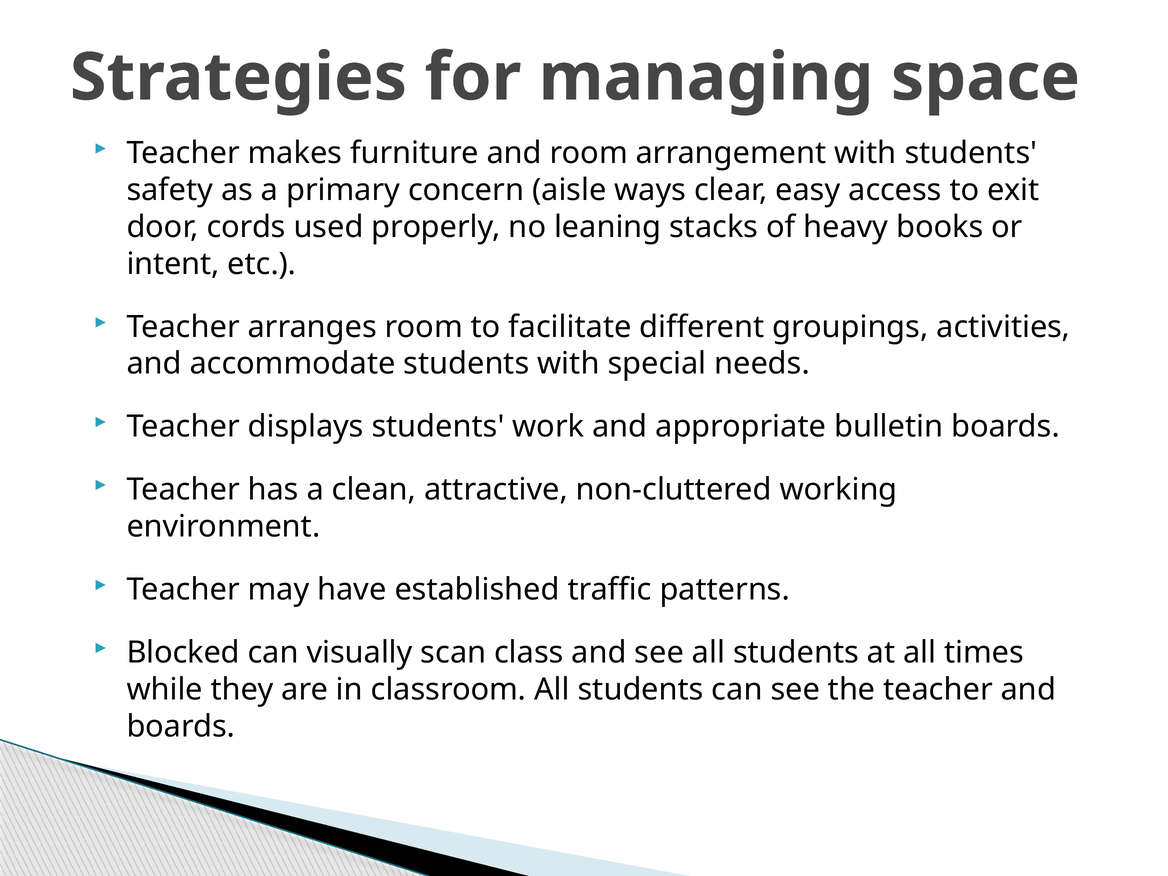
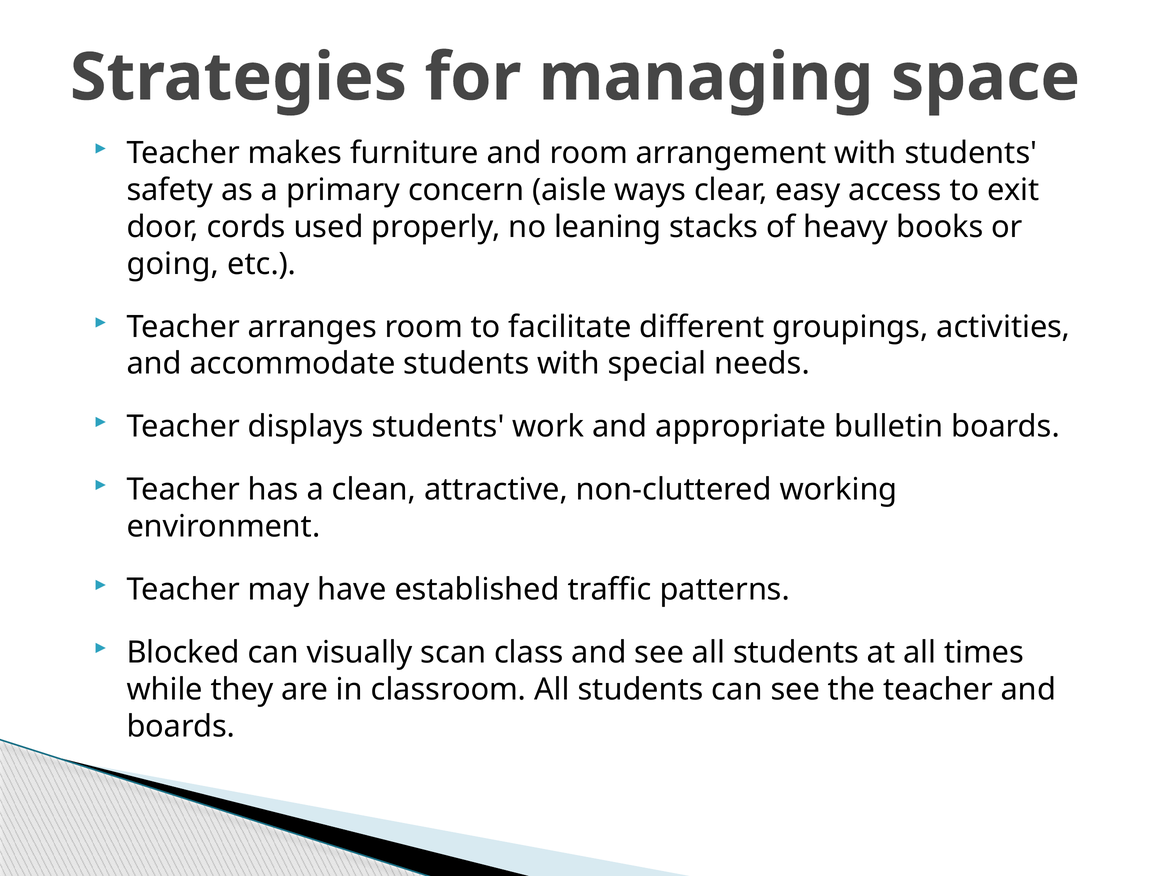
intent: intent -> going
